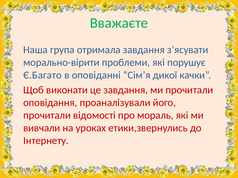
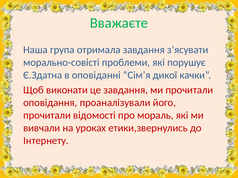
морально-вірити: морально-вірити -> морально-совісті
Є.Багато: Є.Багато -> Є.Здатна
